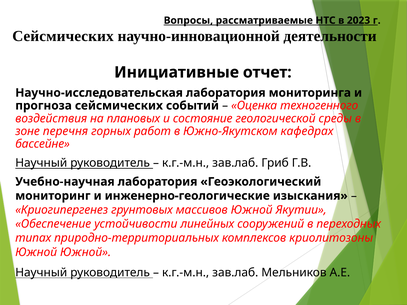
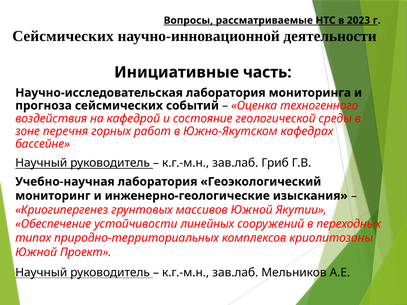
отчет: отчет -> часть
плановых: плановых -> кафедрой
Южной Южной: Южной -> Проект
